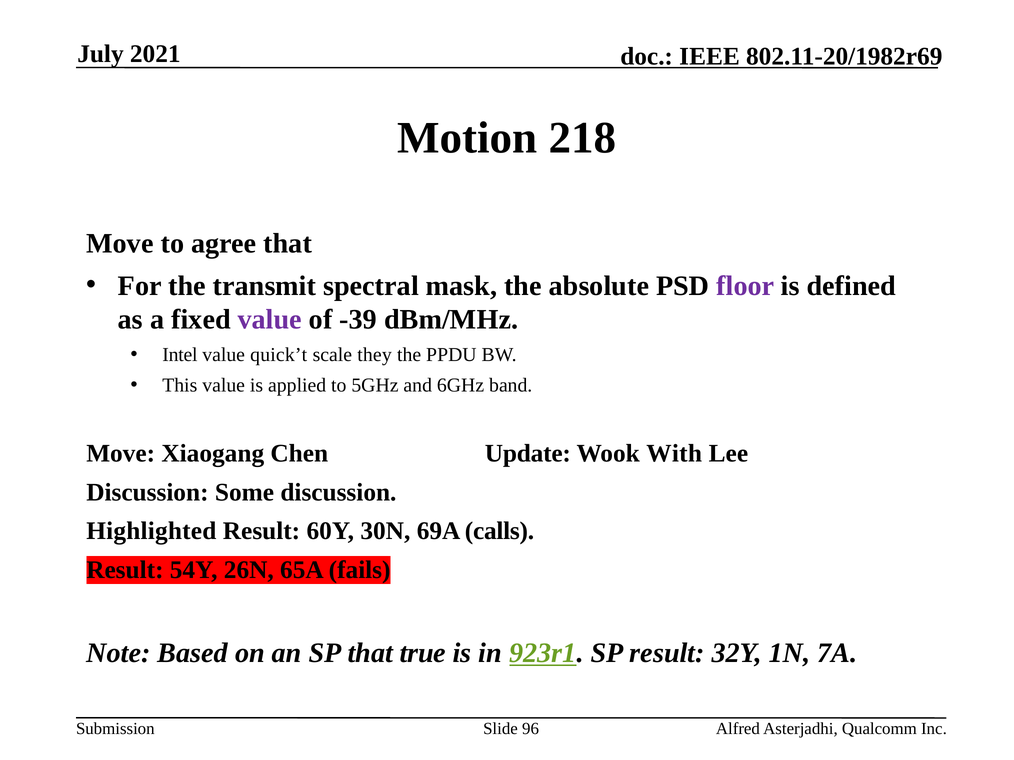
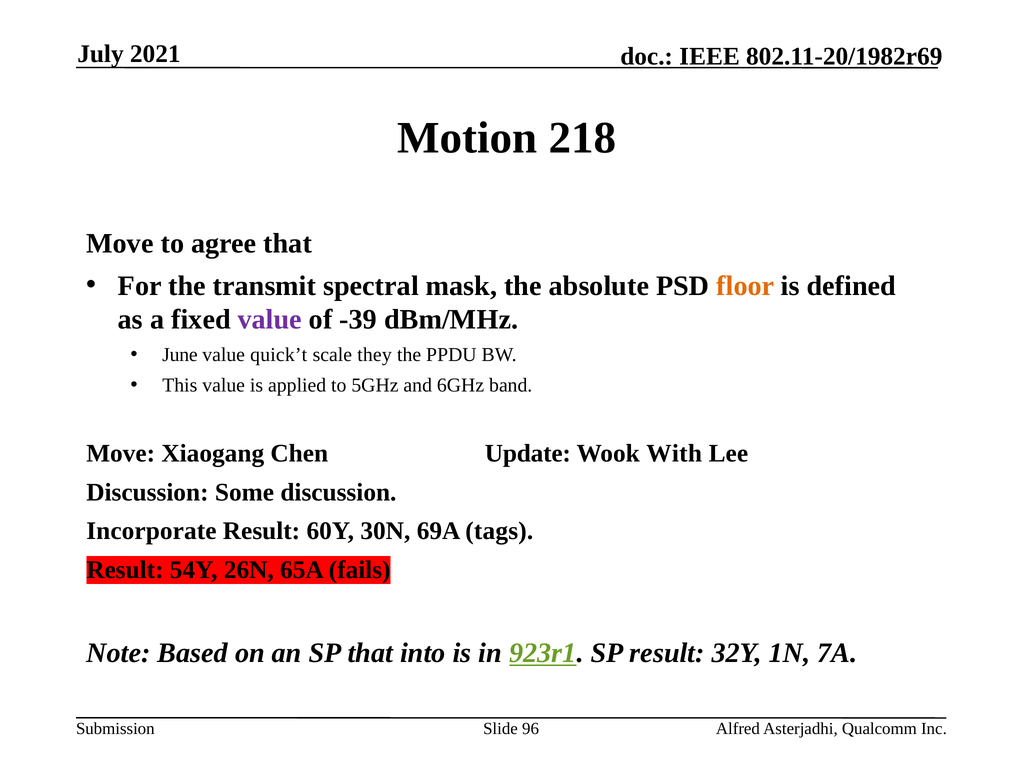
floor colour: purple -> orange
Intel: Intel -> June
Highlighted: Highlighted -> Incorporate
calls: calls -> tags
true: true -> into
